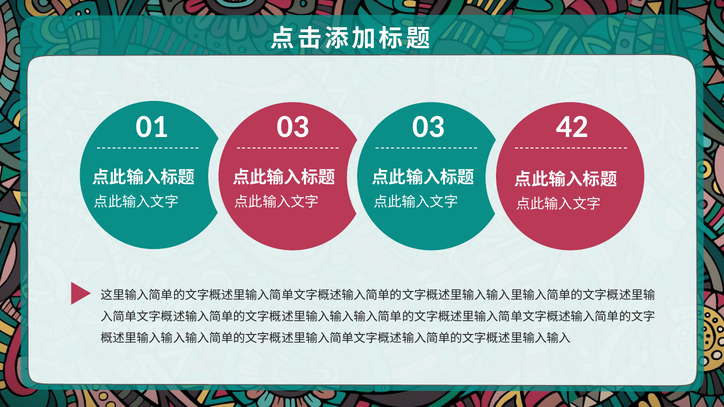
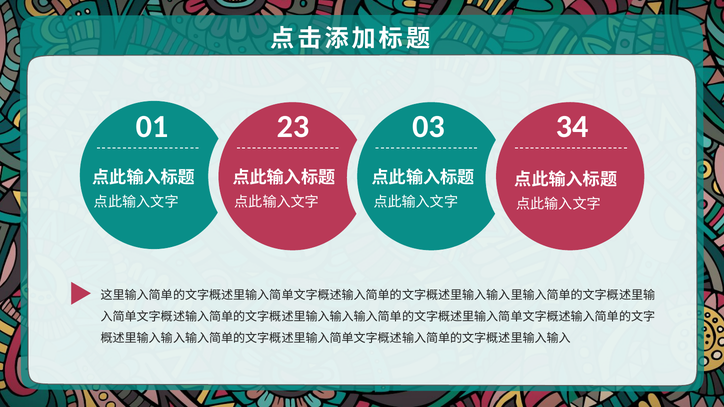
01 03: 03 -> 23
42: 42 -> 34
